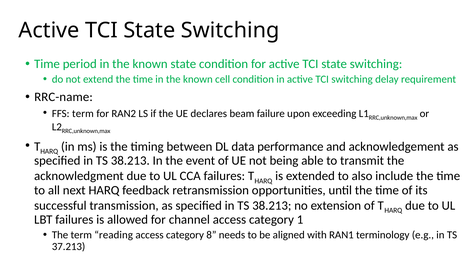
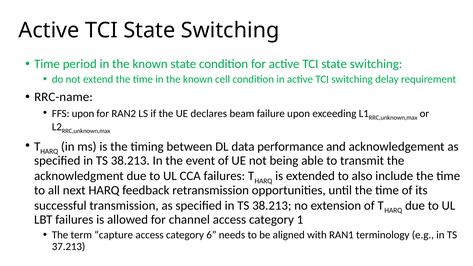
FFS term: term -> upon
reading: reading -> capture
8: 8 -> 6
